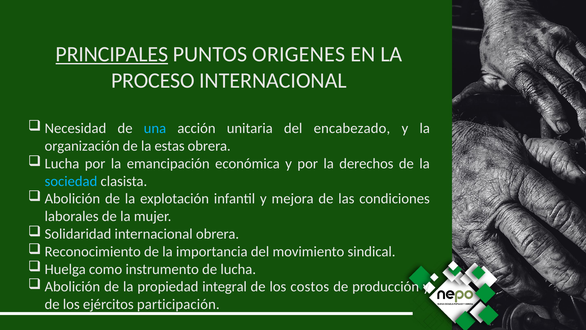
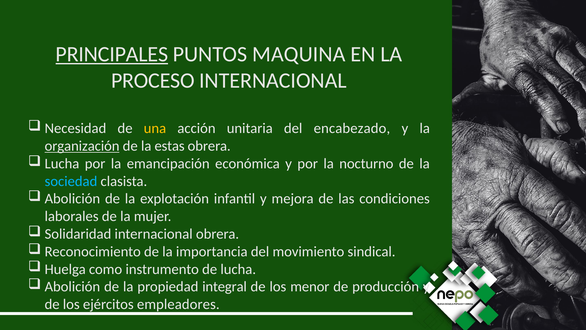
ORIGENES: ORIGENES -> MAQUINA
una colour: light blue -> yellow
organización underline: none -> present
derechos: derechos -> nocturno
costos: costos -> menor
participación: participación -> empleadores
